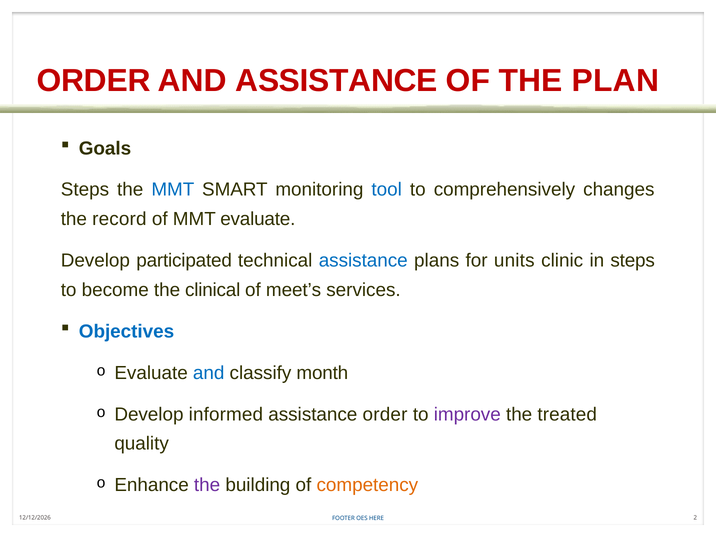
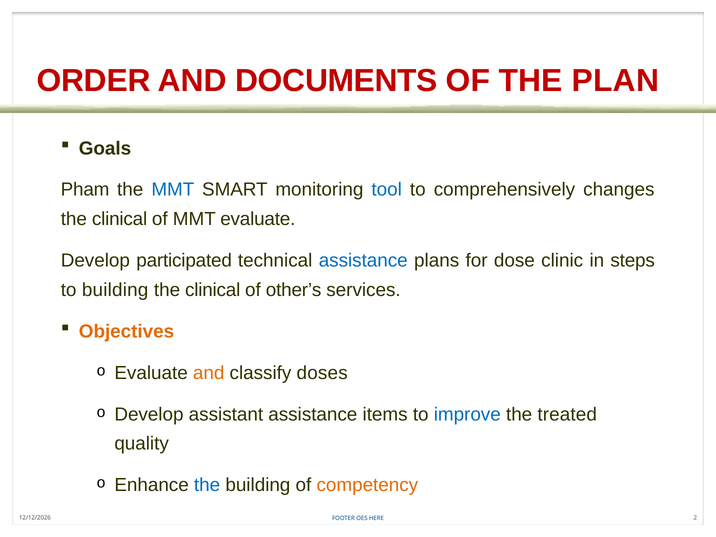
AND ASSISTANCE: ASSISTANCE -> DOCUMENTS
Steps at (85, 190): Steps -> Pham
record at (119, 219): record -> clinical
units: units -> dose
to become: become -> building
meet’s: meet’s -> other’s
Objectives colour: blue -> orange
and at (209, 373) colour: blue -> orange
month: month -> doses
informed: informed -> assistant
assistance order: order -> items
improve colour: purple -> blue
the at (207, 485) colour: purple -> blue
